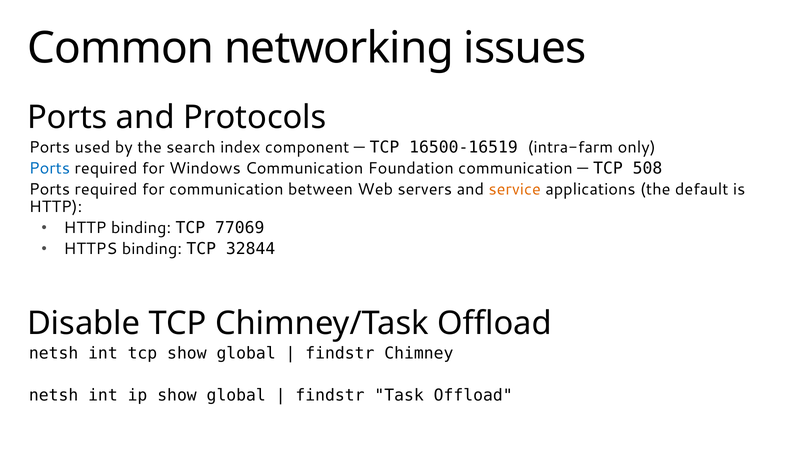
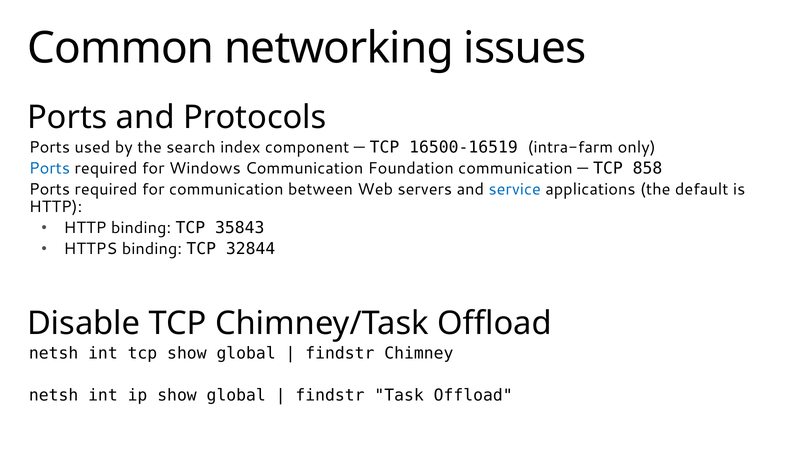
508: 508 -> 858
service colour: orange -> blue
77069: 77069 -> 35843
